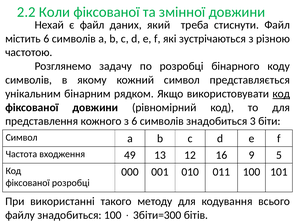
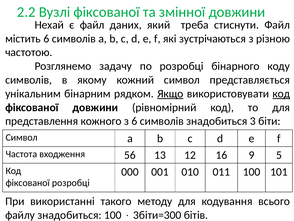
Коли: Коли -> Вузлі
Якщо underline: none -> present
49: 49 -> 56
